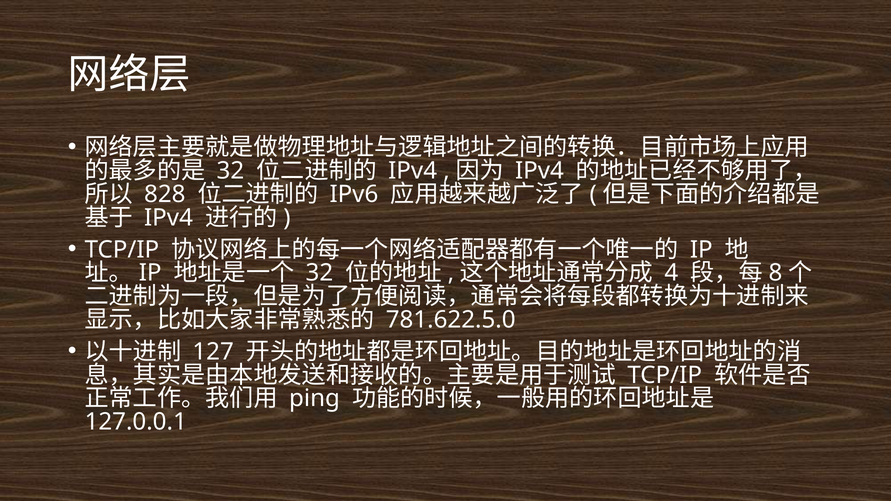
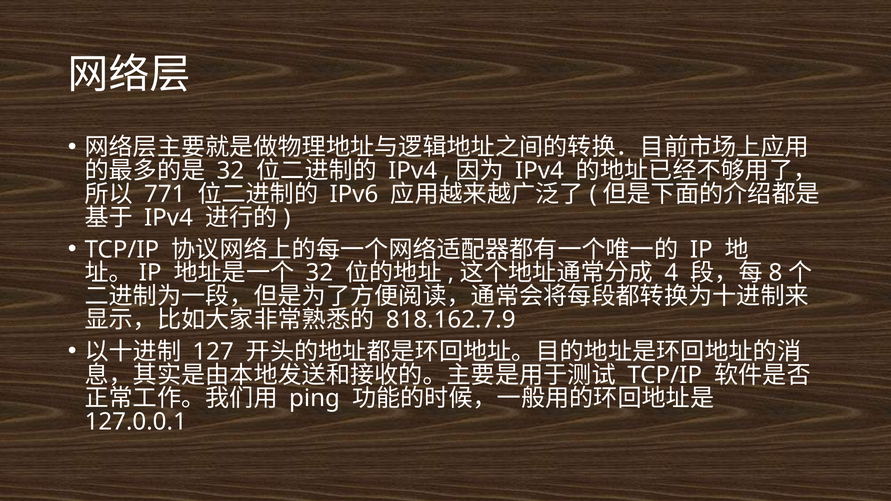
828: 828 -> 771
781.622.5.0: 781.622.5.0 -> 818.162.7.9
